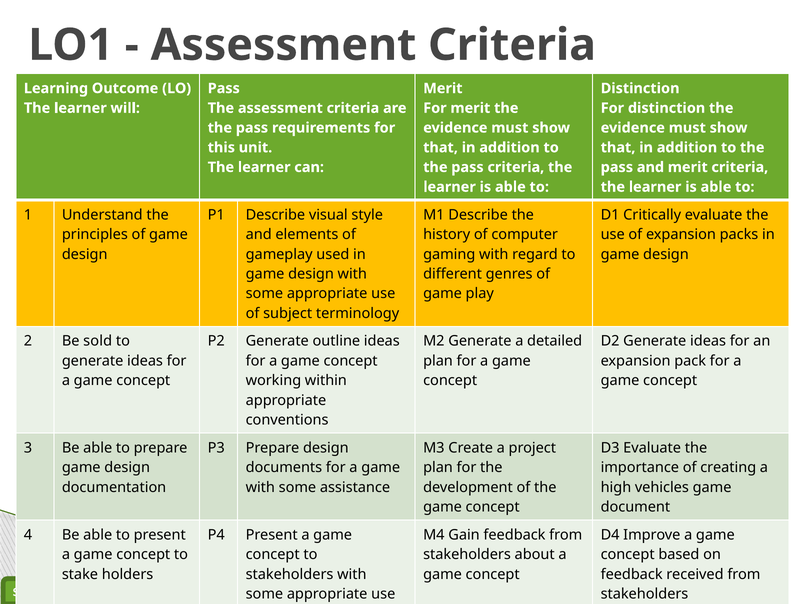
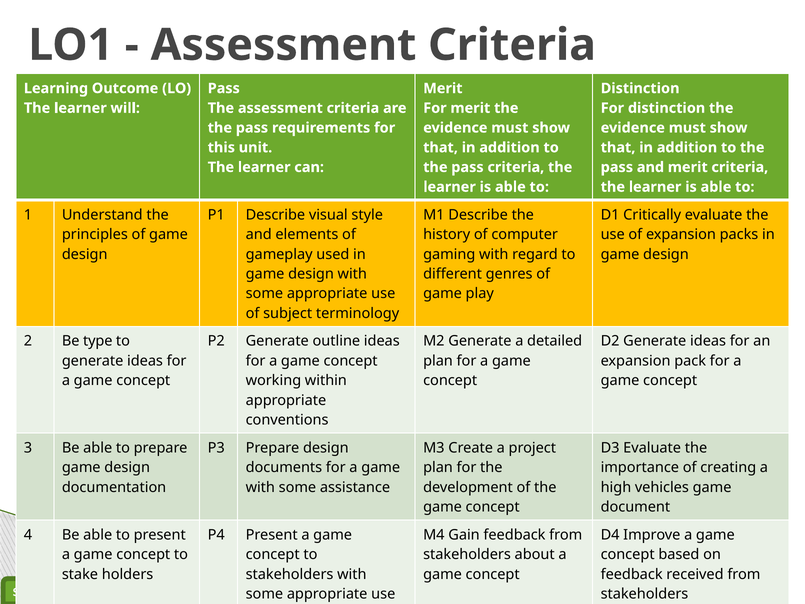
sold: sold -> type
